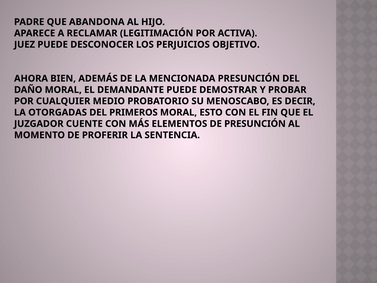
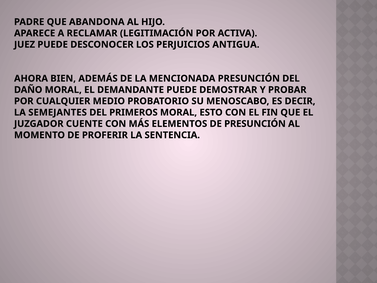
OBJETIVO: OBJETIVO -> ANTIGUA
OTORGADAS: OTORGADAS -> SEMEJANTES
